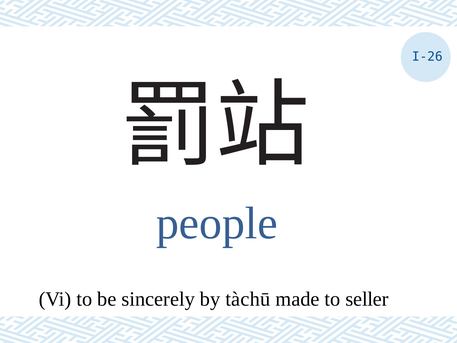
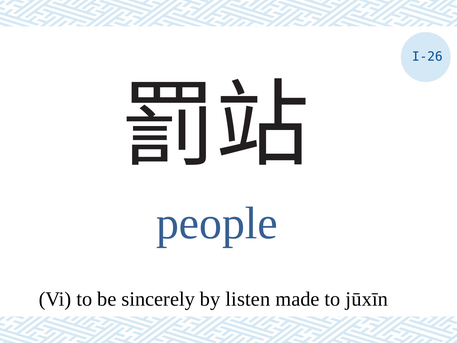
tàchū: tàchū -> listen
seller: seller -> jūxīn
